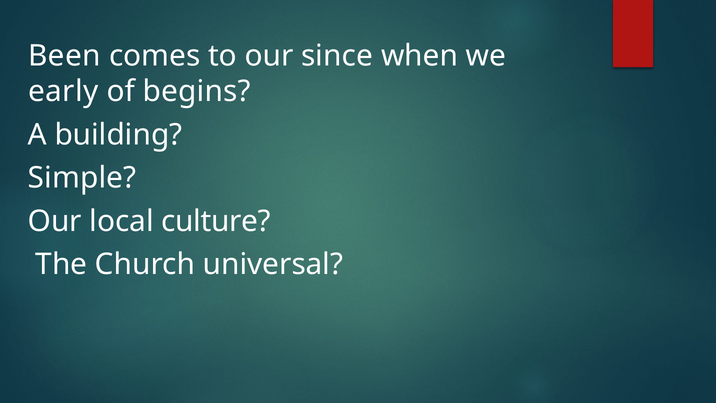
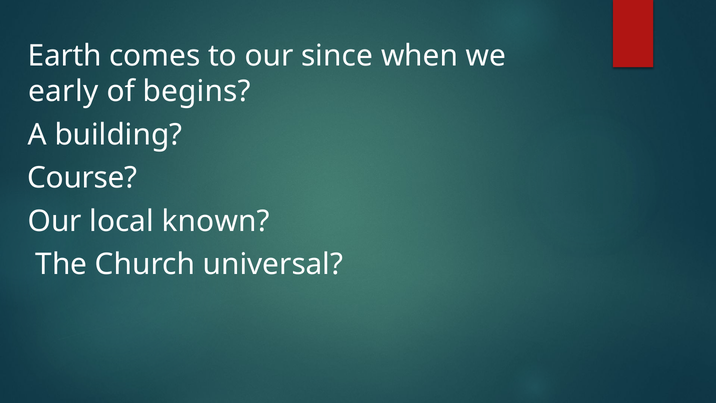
Been: Been -> Earth
Simple: Simple -> Course
culture: culture -> known
